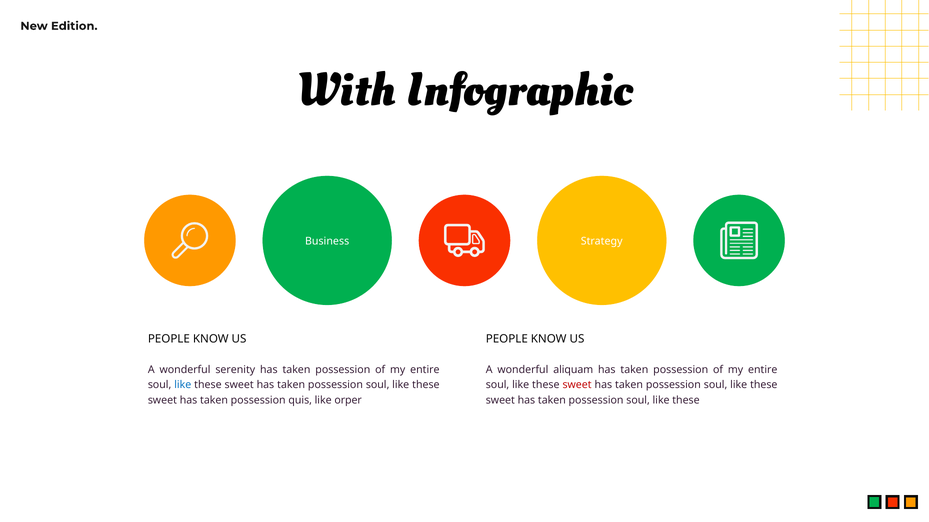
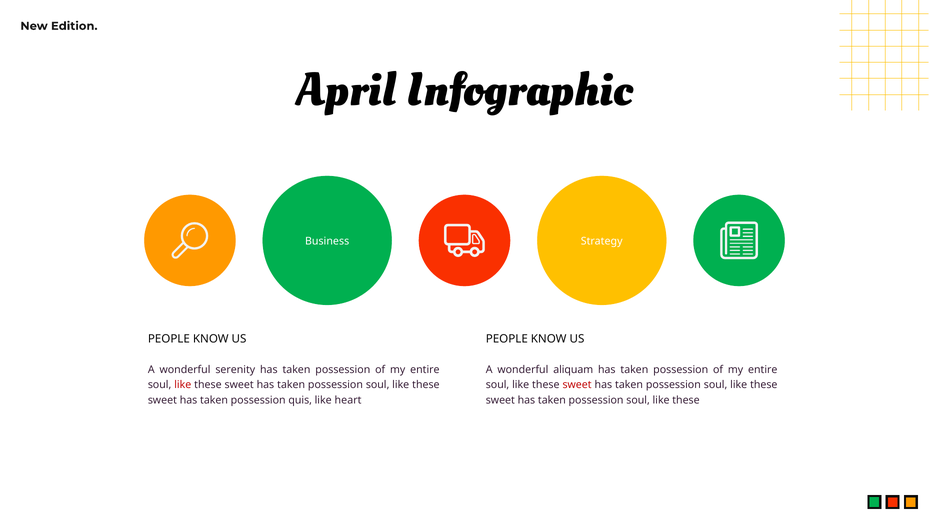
With: With -> April
like at (183, 385) colour: blue -> red
orper: orper -> heart
